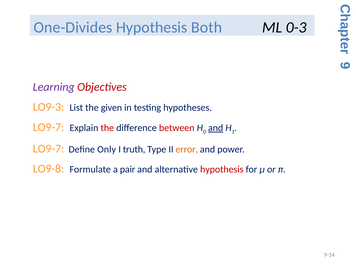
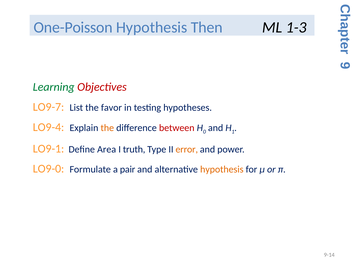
One-Divides: One-Divides -> One-Poisson
Both: Both -> Then
0-3: 0-3 -> 1-3
Learning colour: purple -> green
LO9-3: LO9-3 -> LO9-7
given: given -> favor
LO9-7 at (49, 127): LO9-7 -> LO9-4
the at (107, 128) colour: red -> orange
and at (216, 128) underline: present -> none
LO9-7 at (49, 149): LO9-7 -> LO9-1
Only: Only -> Area
LO9-8: LO9-8 -> LO9-0
hypothesis at (222, 169) colour: red -> orange
